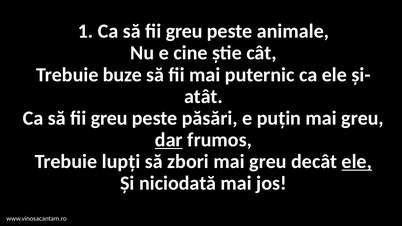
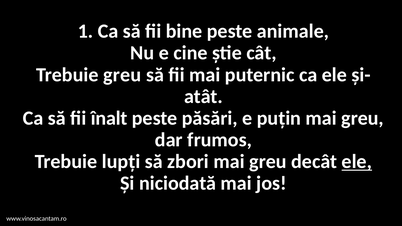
greu at (184, 31): greu -> bine
Trebuie buze: buze -> greu
greu at (109, 118): greu -> înalt
dar underline: present -> none
